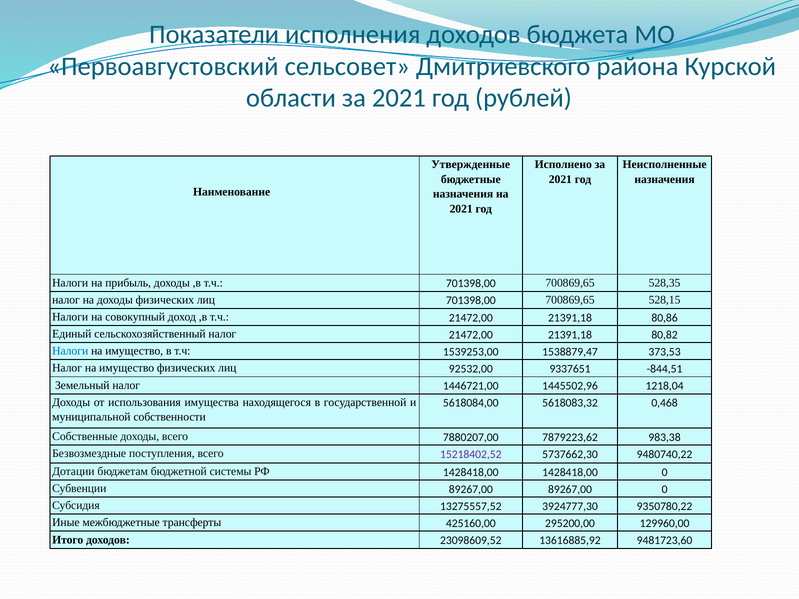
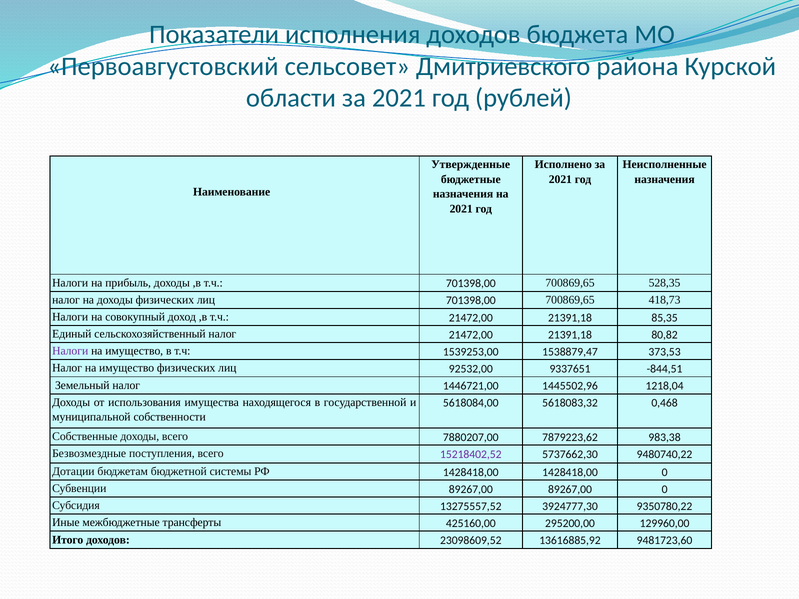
528,15: 528,15 -> 418,73
80,86: 80,86 -> 85,35
Налоги at (70, 351) colour: blue -> purple
